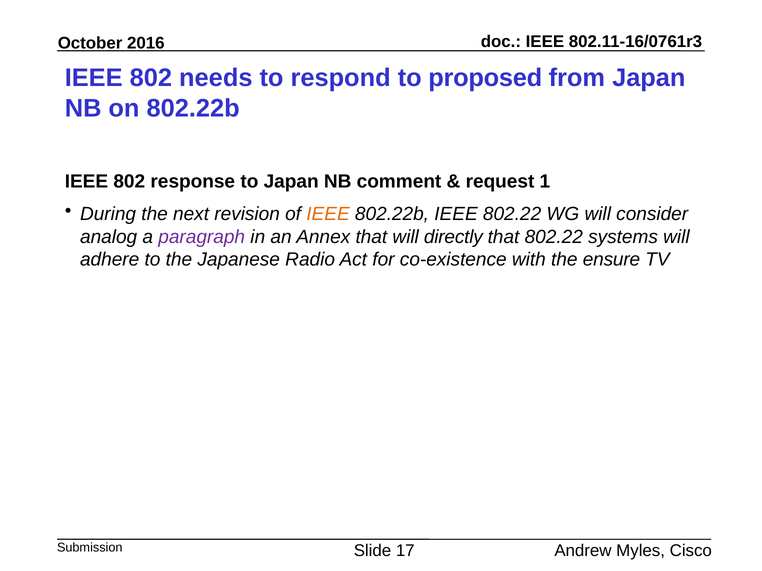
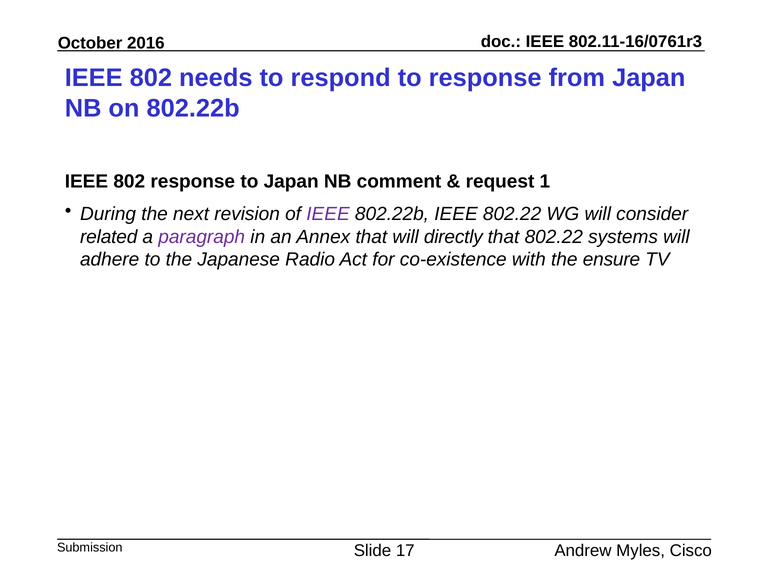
to proposed: proposed -> response
IEEE at (328, 214) colour: orange -> purple
analog: analog -> related
